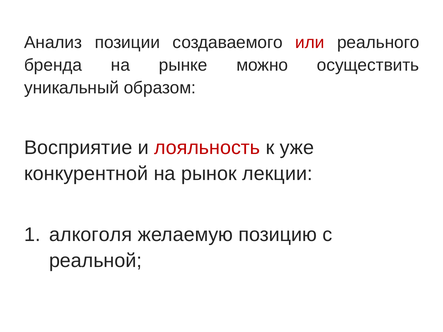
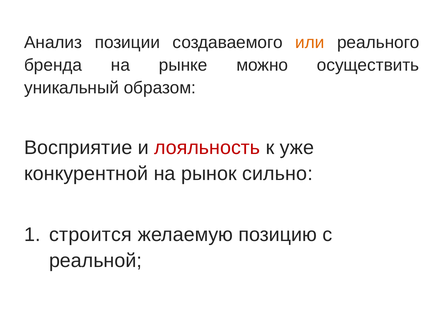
или colour: red -> orange
лекции: лекции -> сильно
алкоголя: алкоголя -> строится
